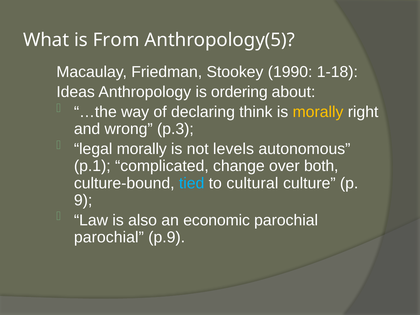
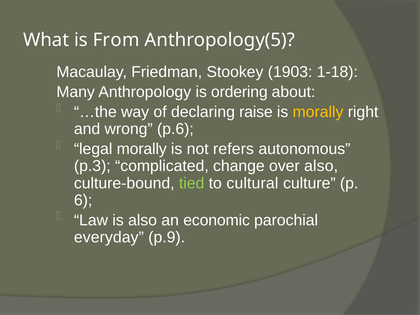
1990: 1990 -> 1903
Ideas: Ideas -> Many
think: think -> raise
p.3: p.3 -> p.6
levels: levels -> refers
p.1: p.1 -> p.3
over both: both -> also
tied colour: light blue -> light green
9: 9 -> 6
parochial at (109, 237): parochial -> everyday
